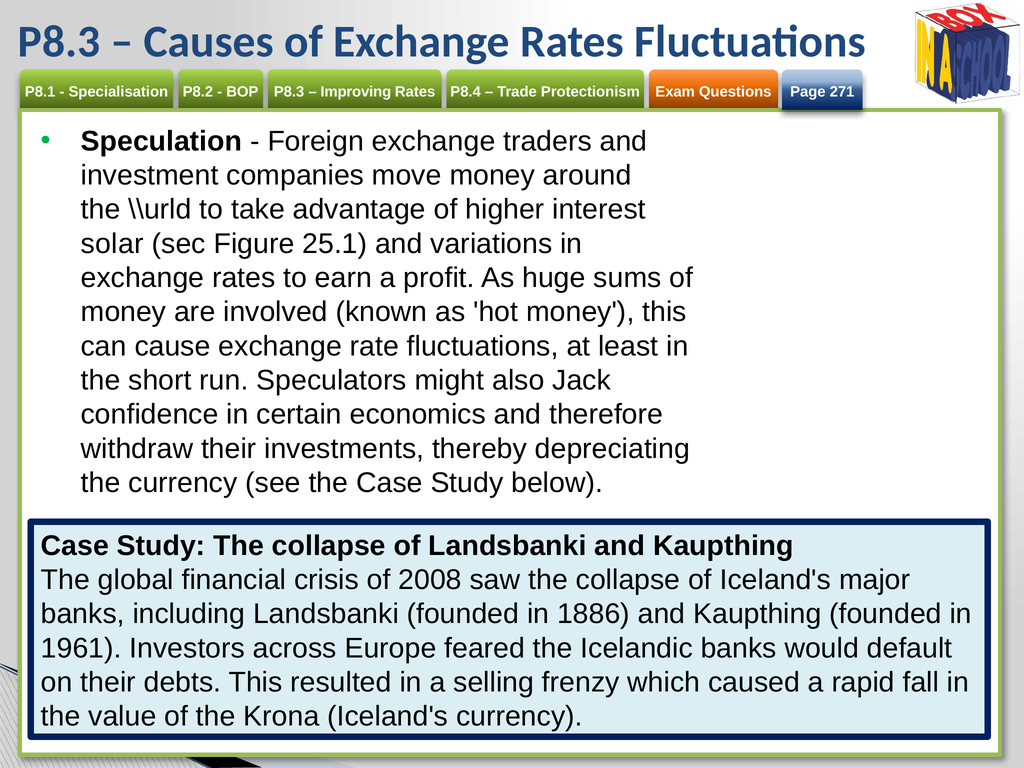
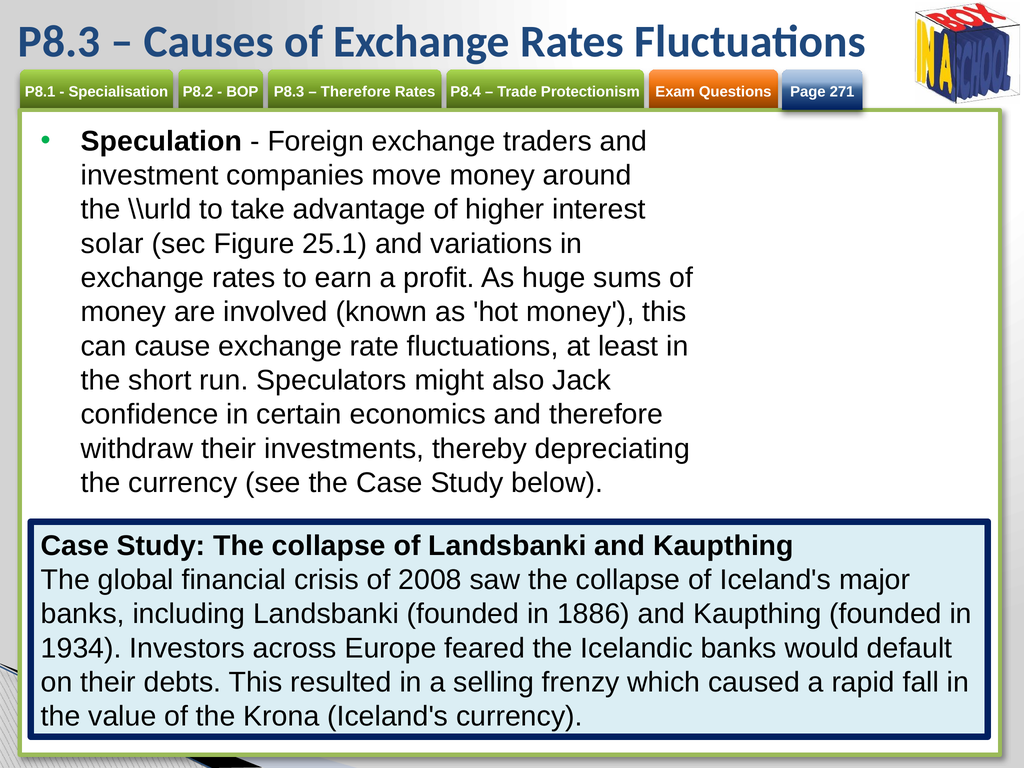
Improving at (356, 92): Improving -> Therefore
1961: 1961 -> 1934
